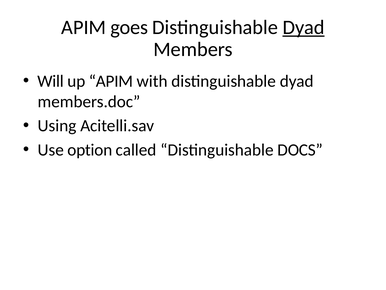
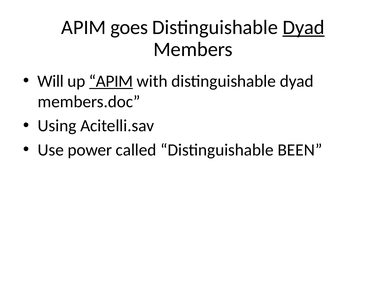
APIM at (111, 81) underline: none -> present
option: option -> power
DOCS: DOCS -> BEEN
